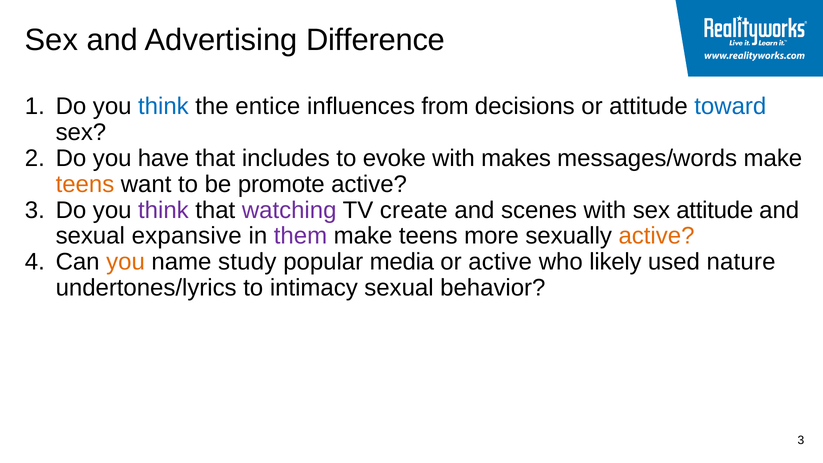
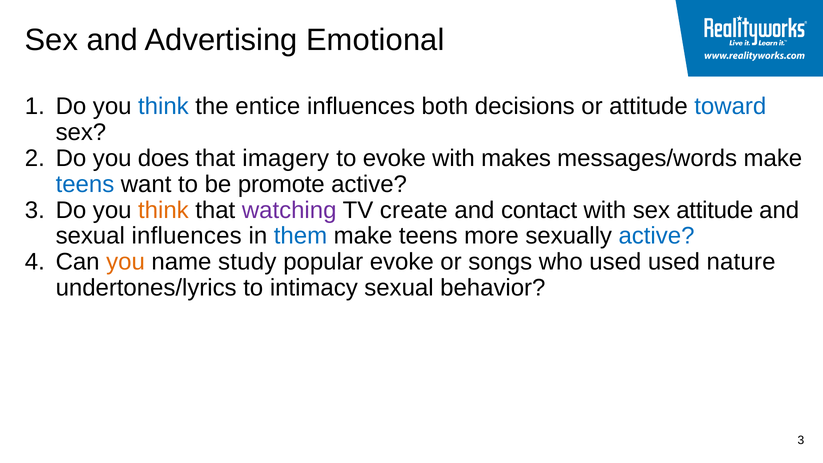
Difference: Difference -> Emotional
from: from -> both
have: have -> does
includes: includes -> imagery
teens at (85, 184) colour: orange -> blue
think at (163, 210) colour: purple -> orange
scenes: scenes -> contact
sexual expansive: expansive -> influences
them colour: purple -> blue
active at (657, 236) colour: orange -> blue
popular media: media -> evoke
or active: active -> songs
who likely: likely -> used
